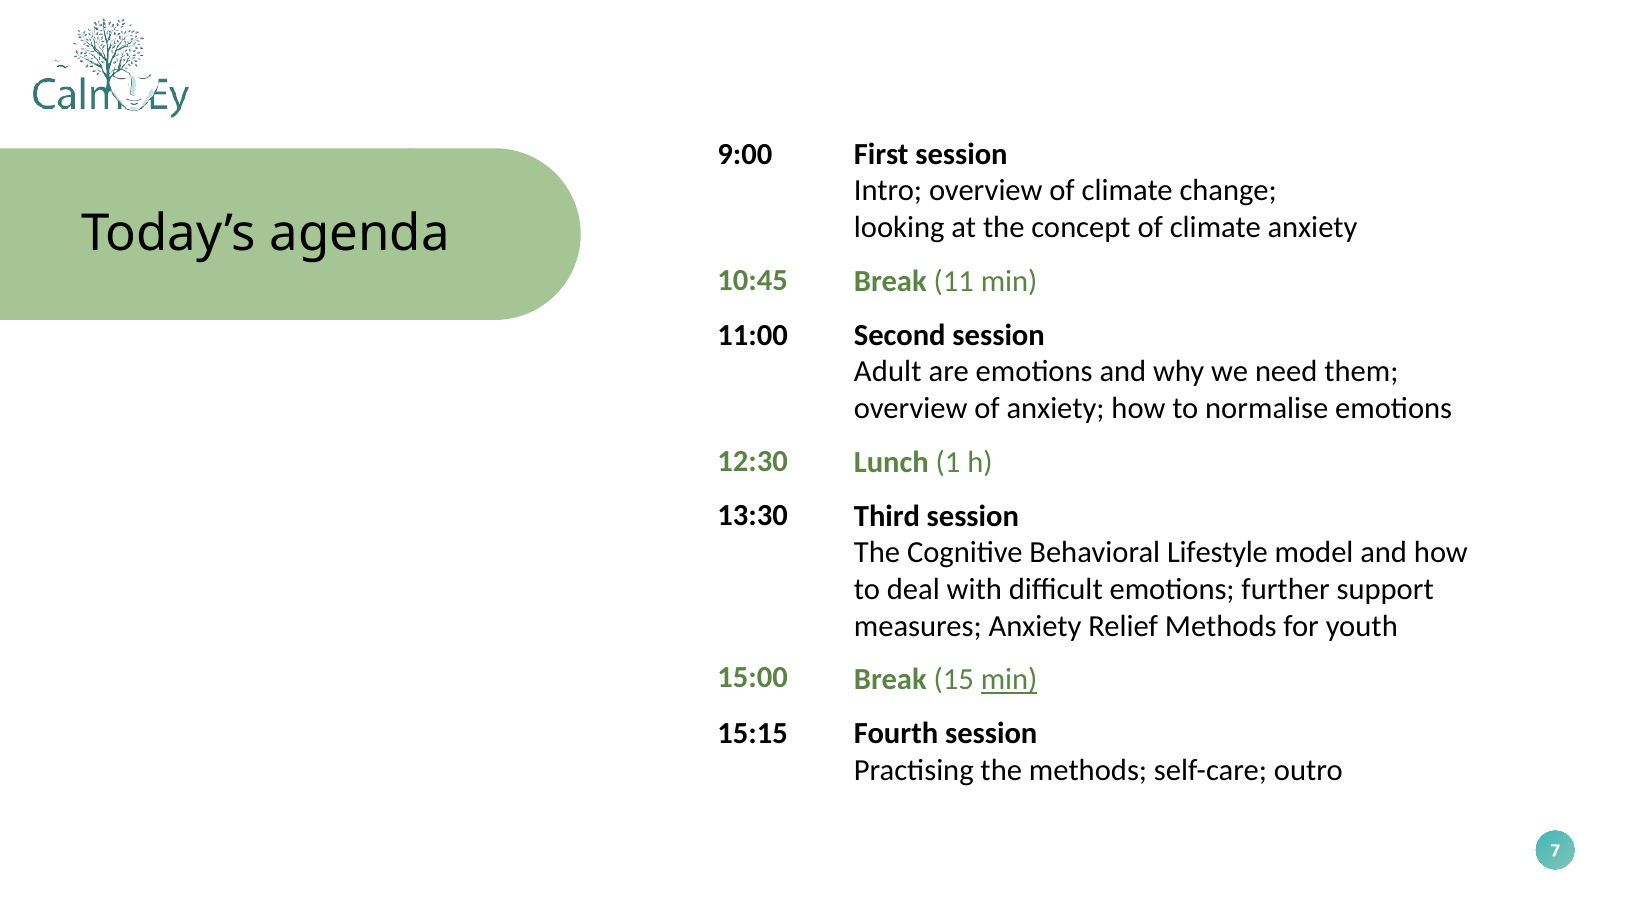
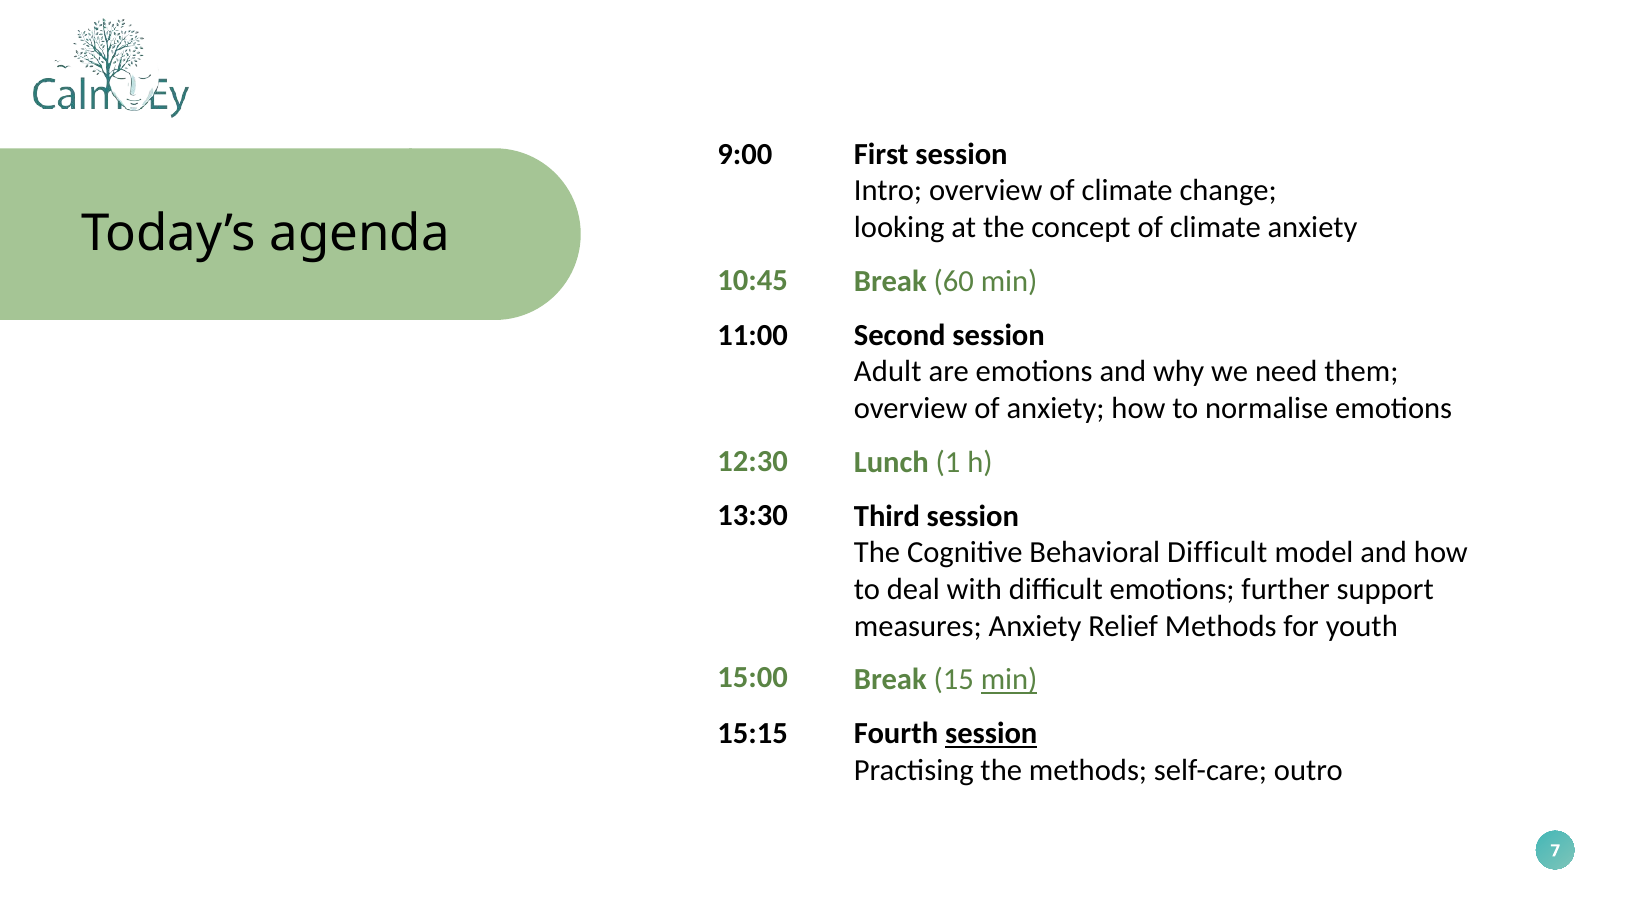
11: 11 -> 60
Behavioral Lifestyle: Lifestyle -> Difficult
session at (991, 734) underline: none -> present
